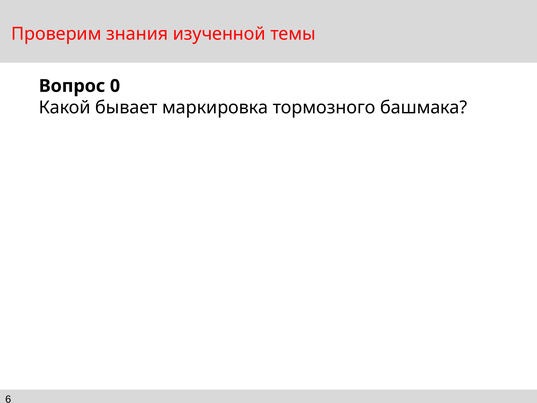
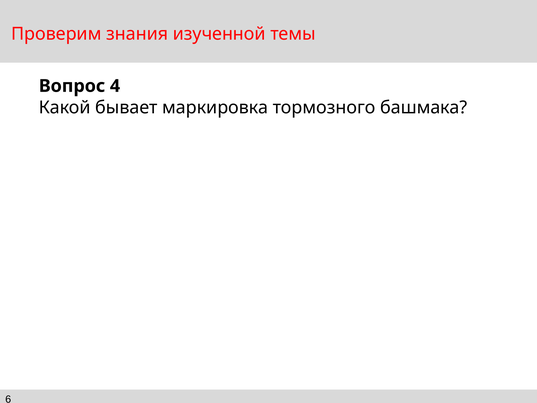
0: 0 -> 4
